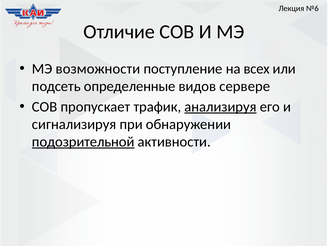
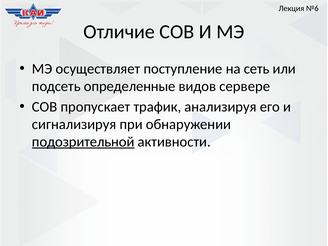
возможности: возможности -> осуществляет
всех: всех -> сеть
анализируя underline: present -> none
